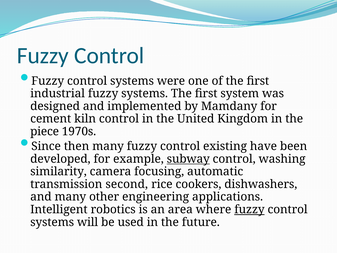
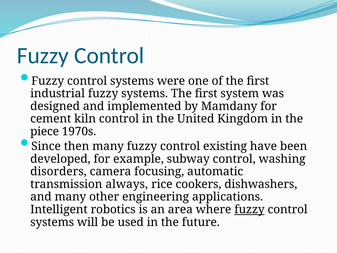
subway underline: present -> none
similarity: similarity -> disorders
second: second -> always
